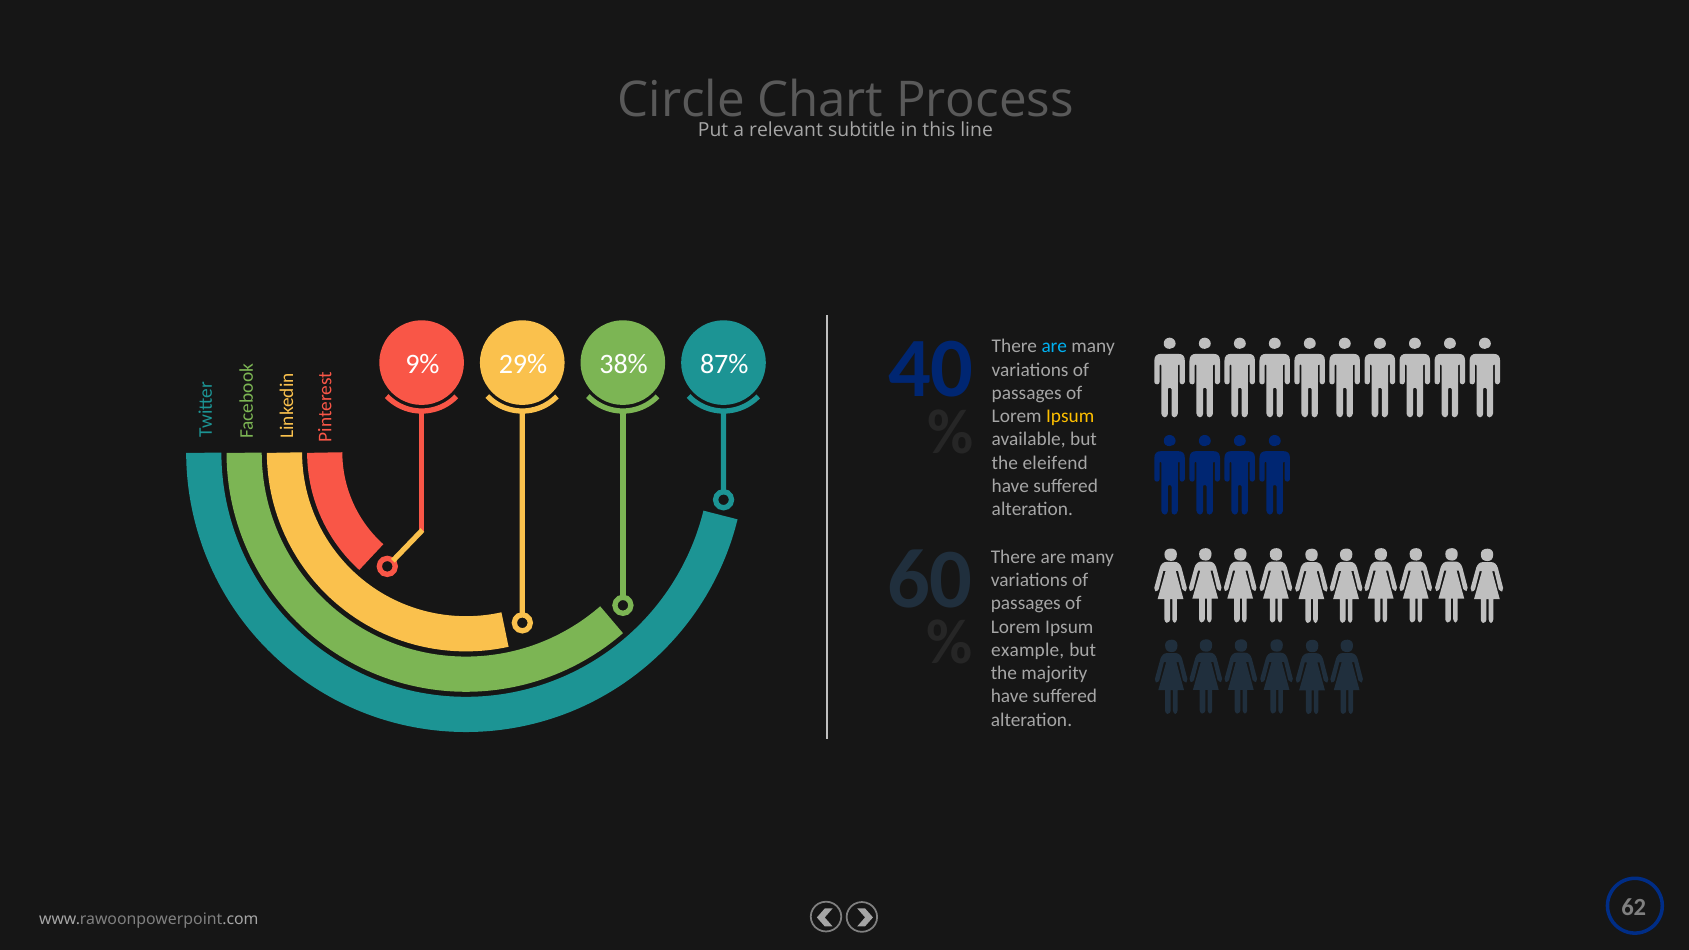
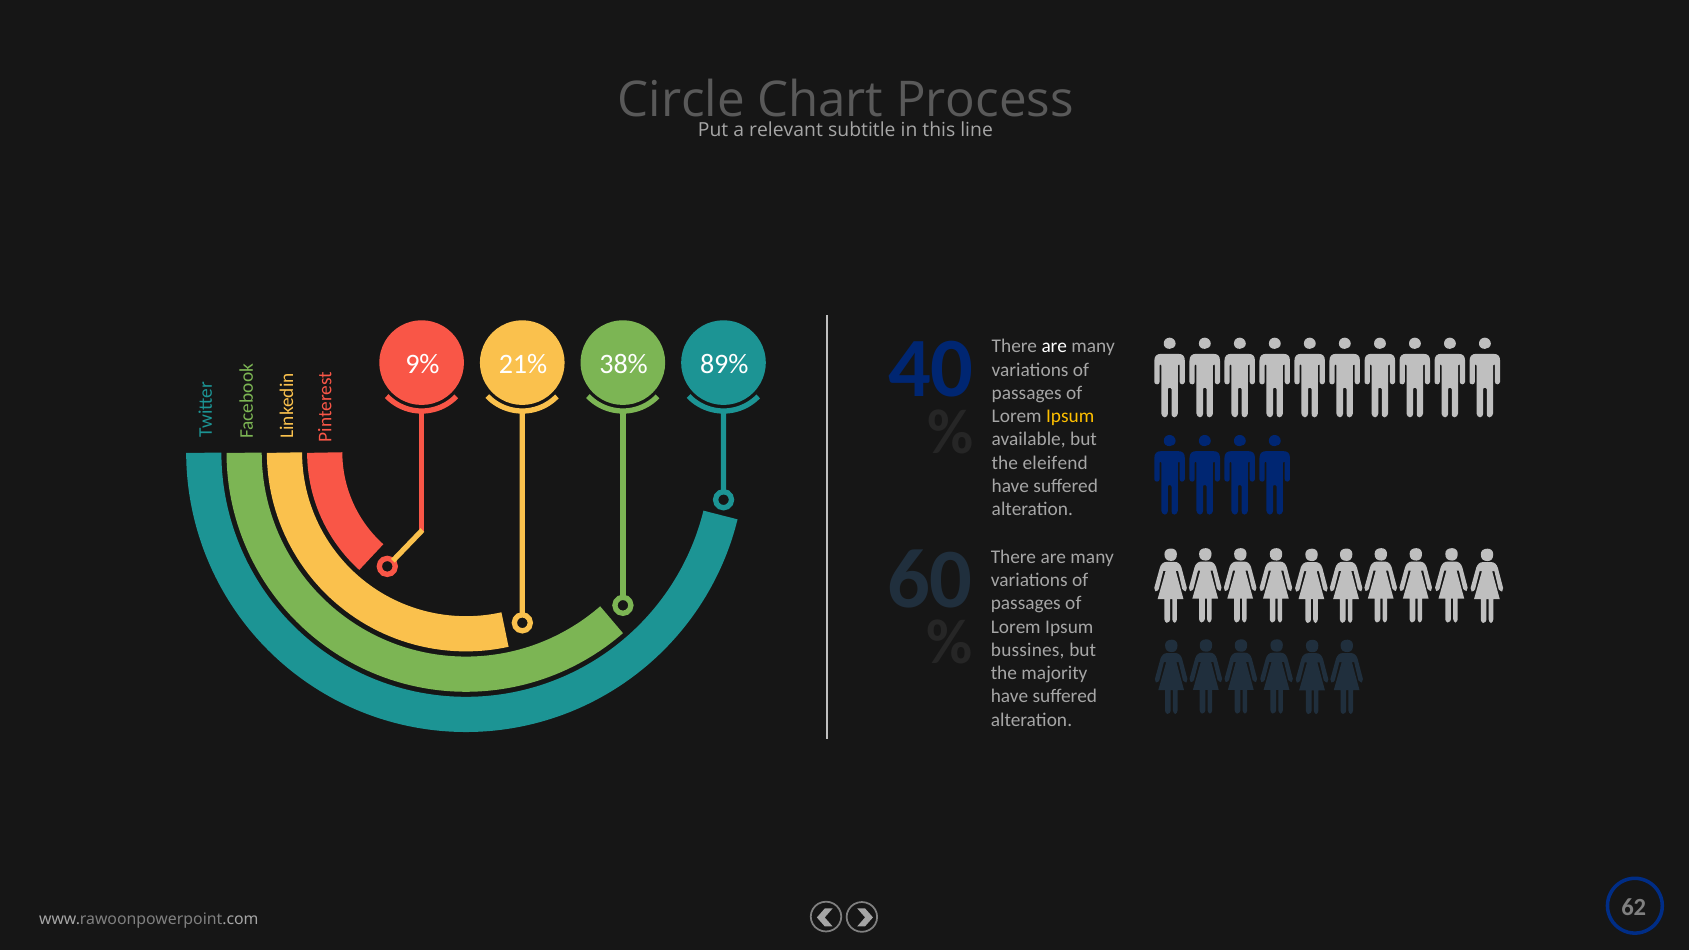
are at (1054, 347) colour: light blue -> white
29%: 29% -> 21%
87%: 87% -> 89%
example: example -> bussines
